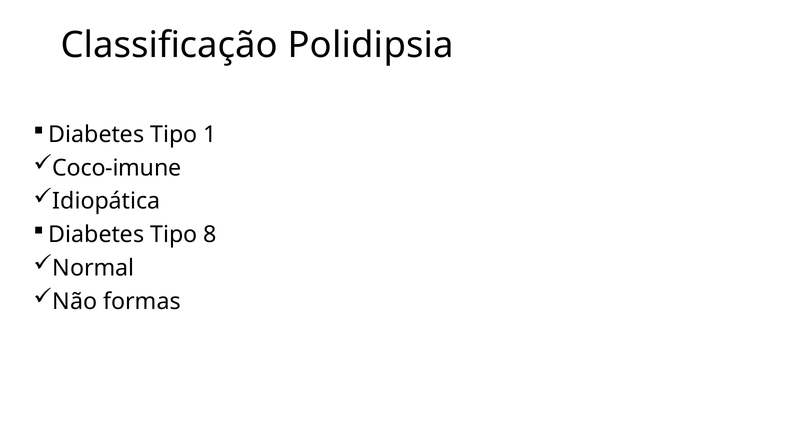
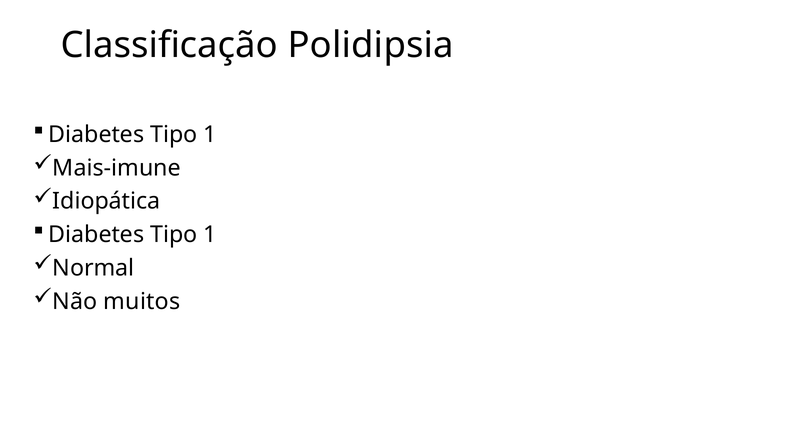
Coco-imune: Coco-imune -> Mais-imune
8 at (210, 235): 8 -> 1
formas: formas -> muitos
